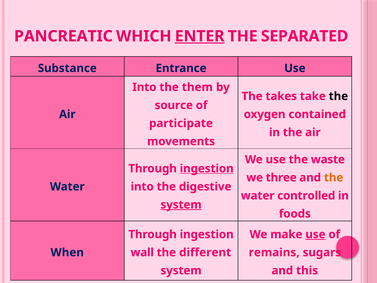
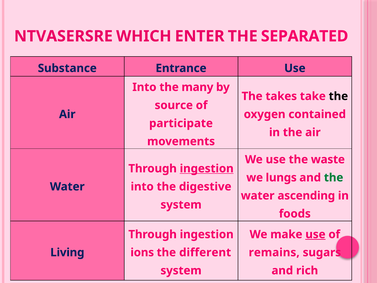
PANCREATIC: PANCREATIC -> NTVASERSRE
ENTER underline: present -> none
them: them -> many
three: three -> lungs
the at (334, 177) colour: orange -> green
controlled: controlled -> ascending
system at (181, 205) underline: present -> none
When: When -> Living
wall: wall -> ions
this: this -> rich
